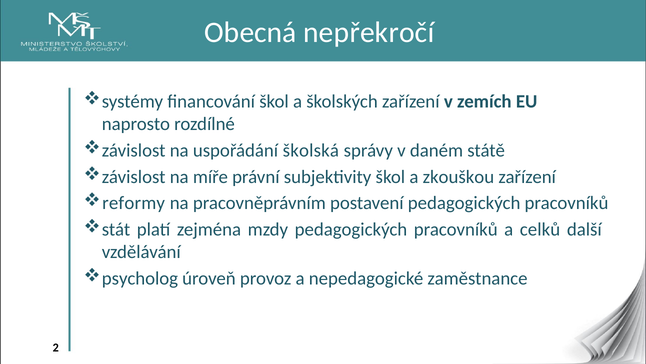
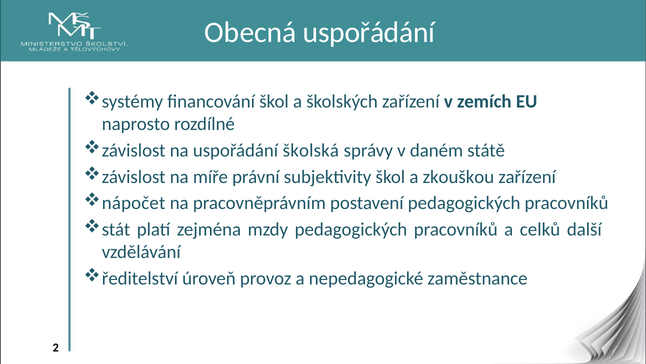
Obecná nepřekročí: nepřekročí -> uspořádání
reformy: reformy -> nápočet
psycholog: psycholog -> ředitelství
